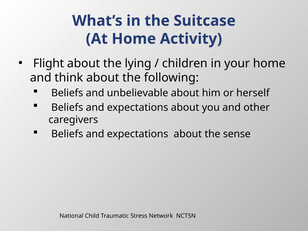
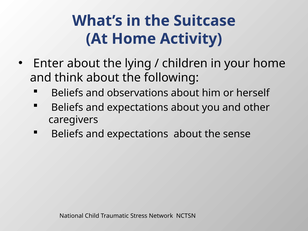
Flight: Flight -> Enter
unbelievable: unbelievable -> observations
